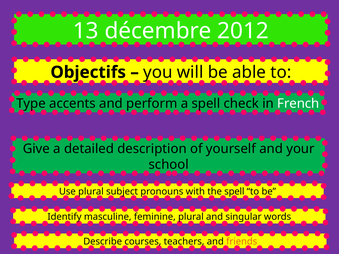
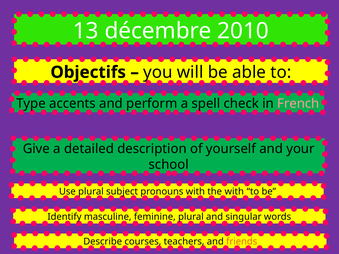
2012: 2012 -> 2010
French colour: white -> pink
the spell: spell -> with
